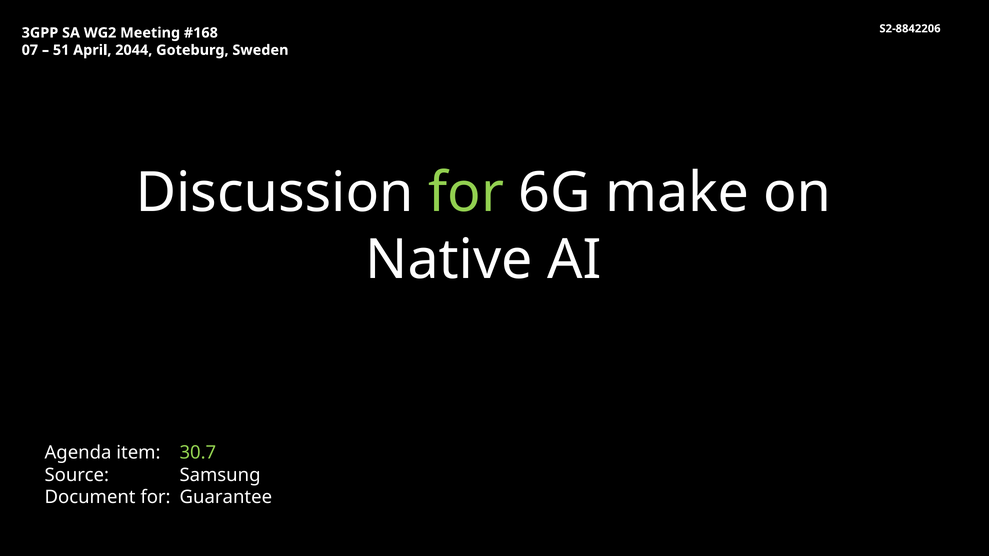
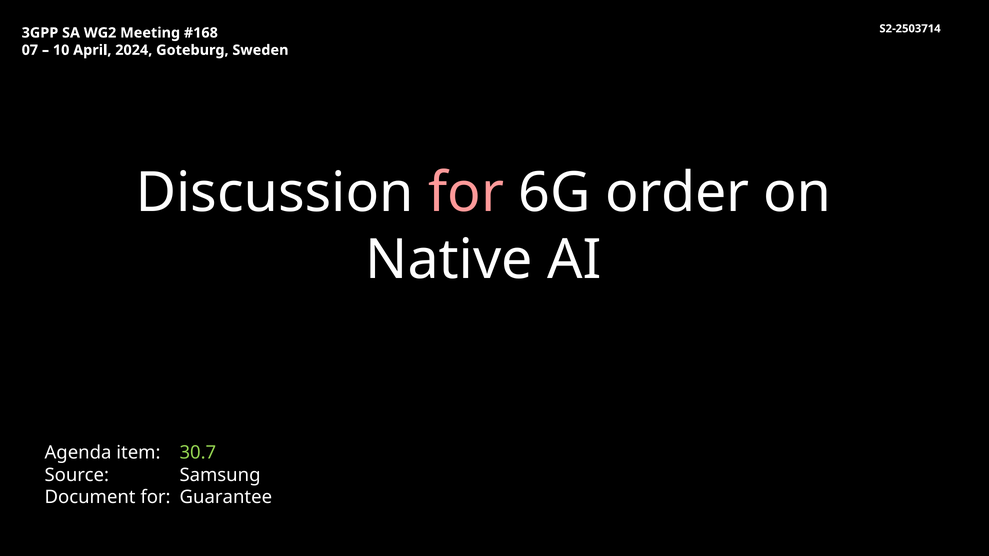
S2-8842206: S2-8842206 -> S2-2503714
51: 51 -> 10
2044: 2044 -> 2024
for at (466, 193) colour: light green -> pink
make: make -> order
